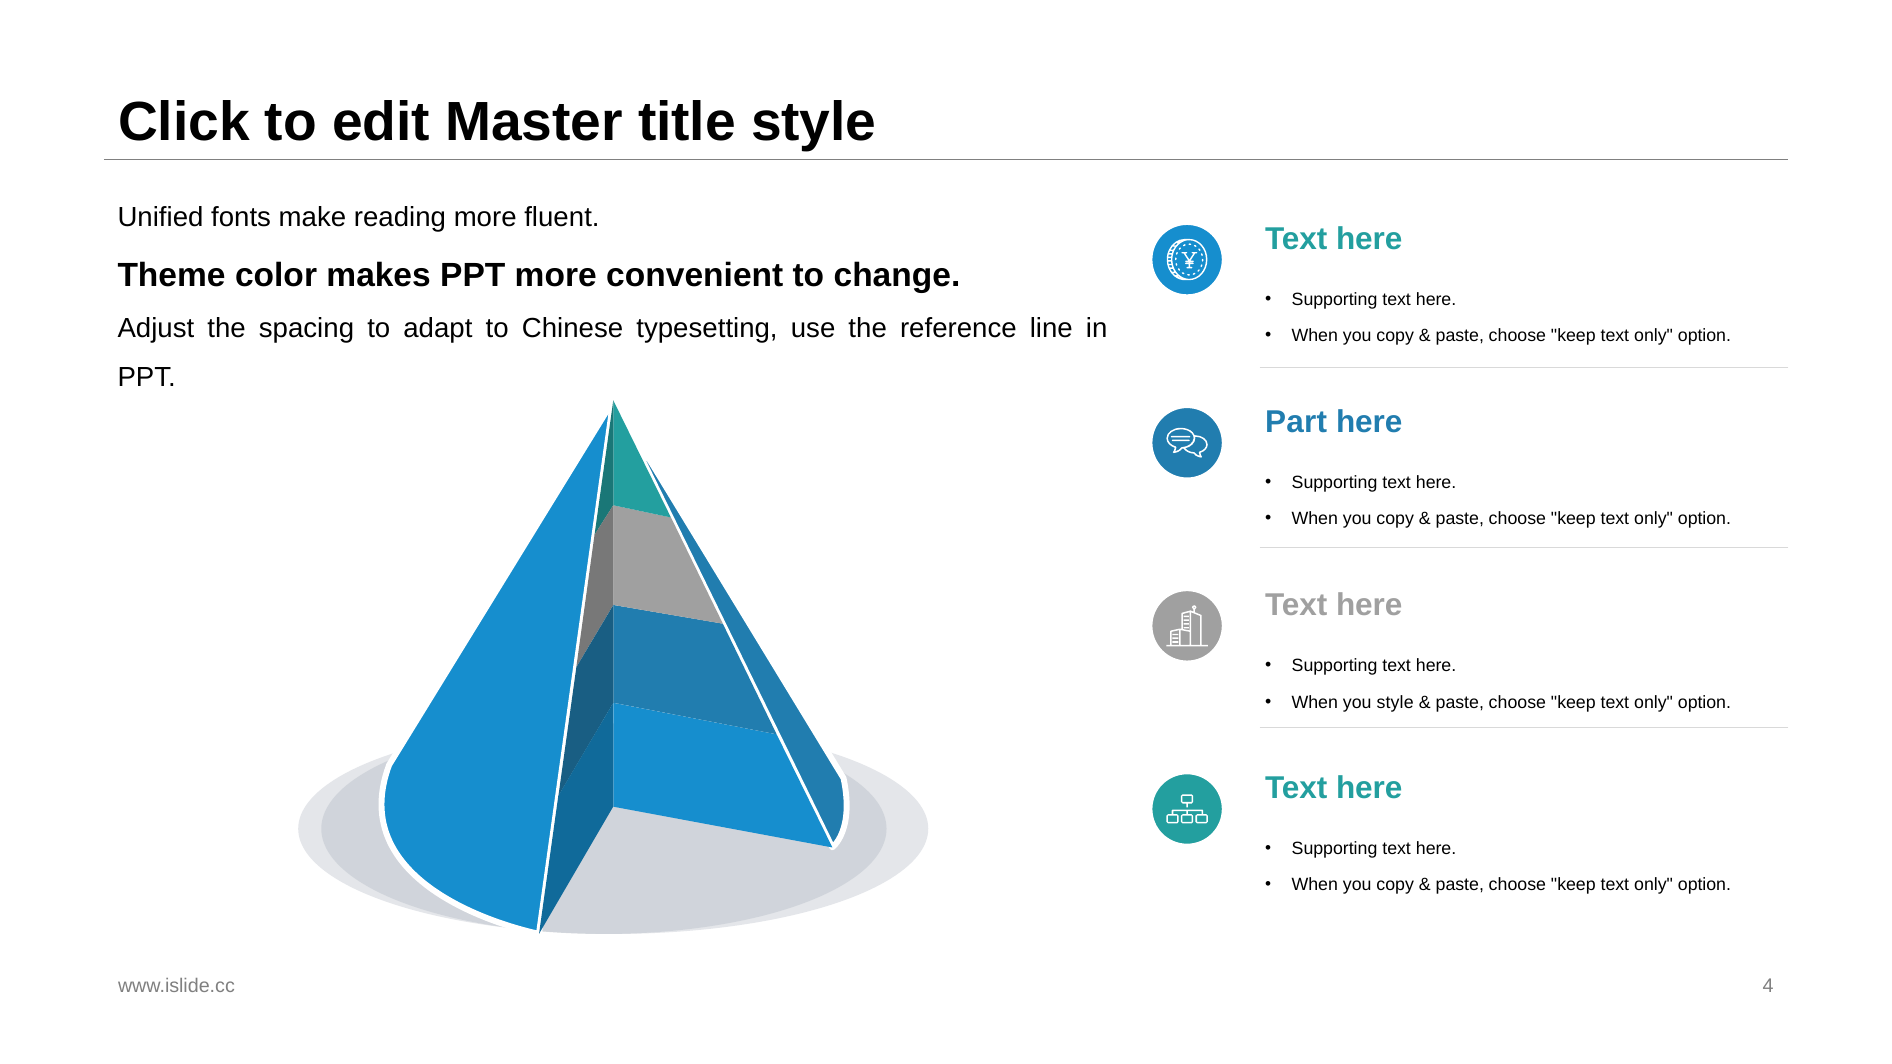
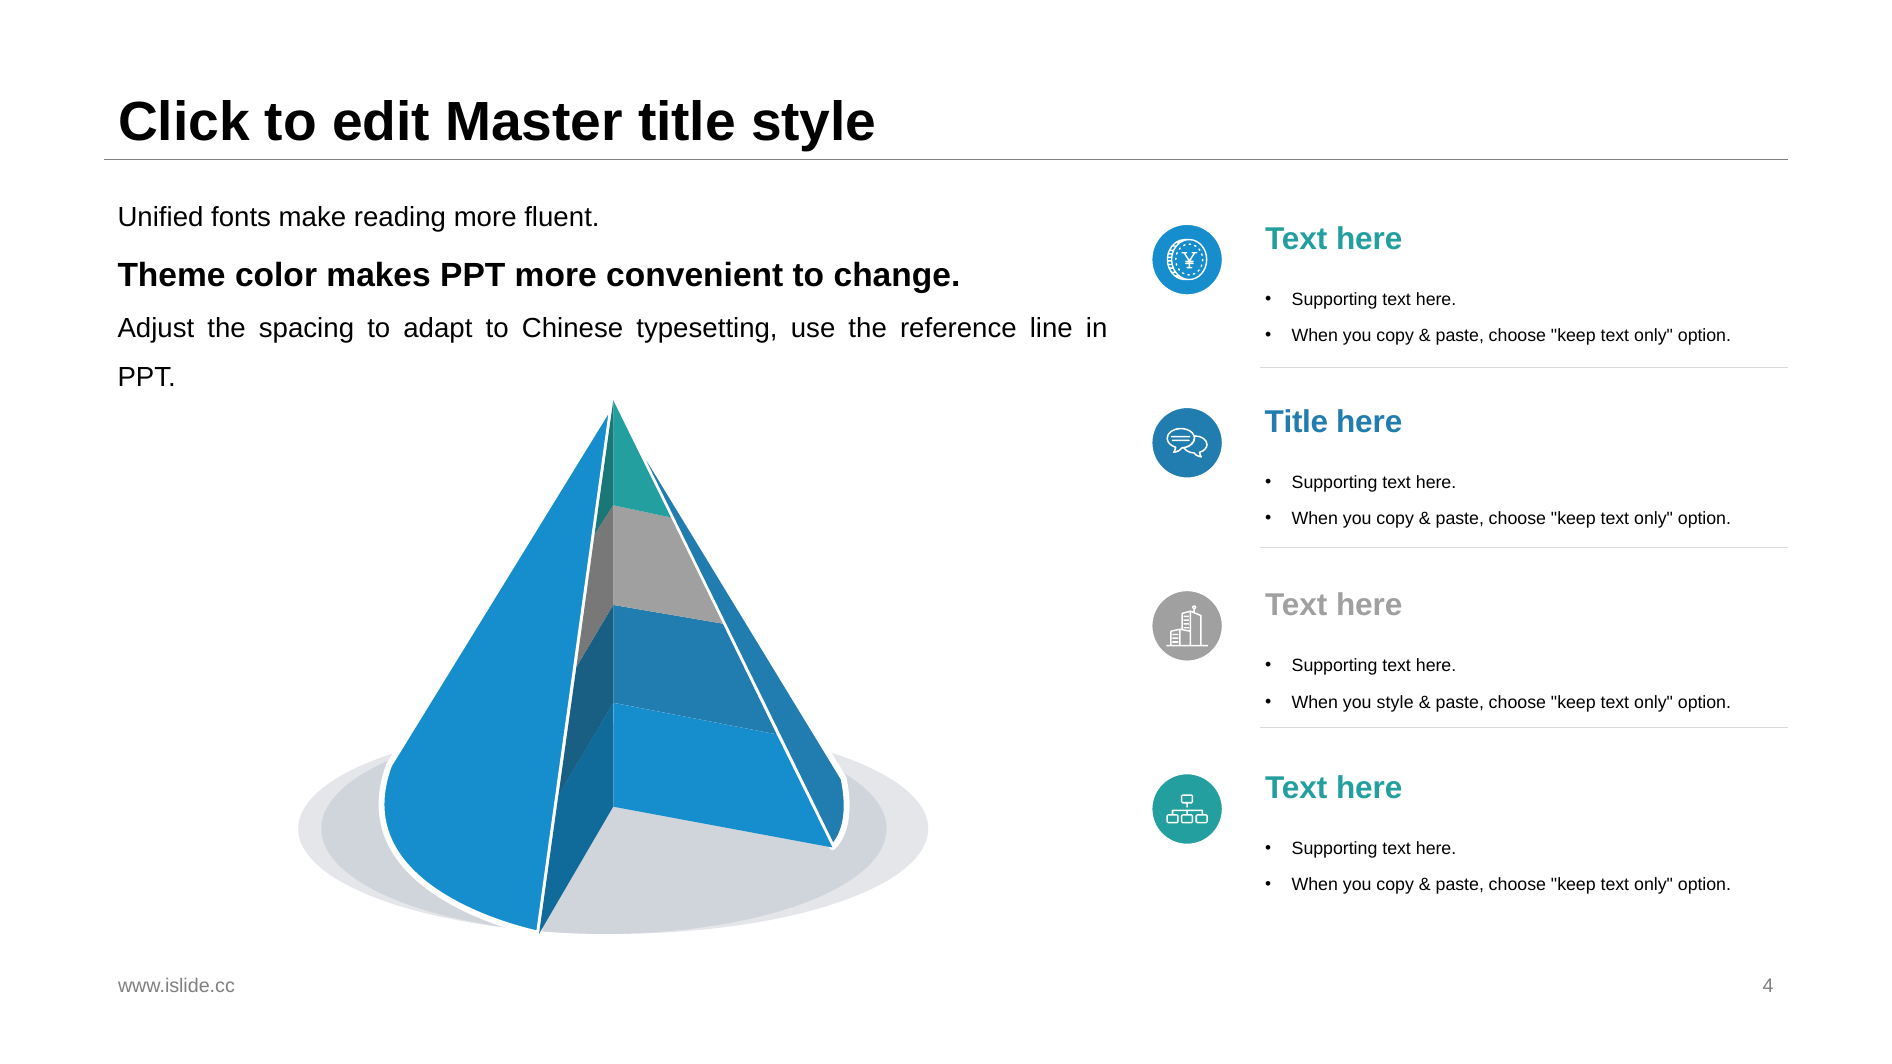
Part at (1296, 422): Part -> Title
